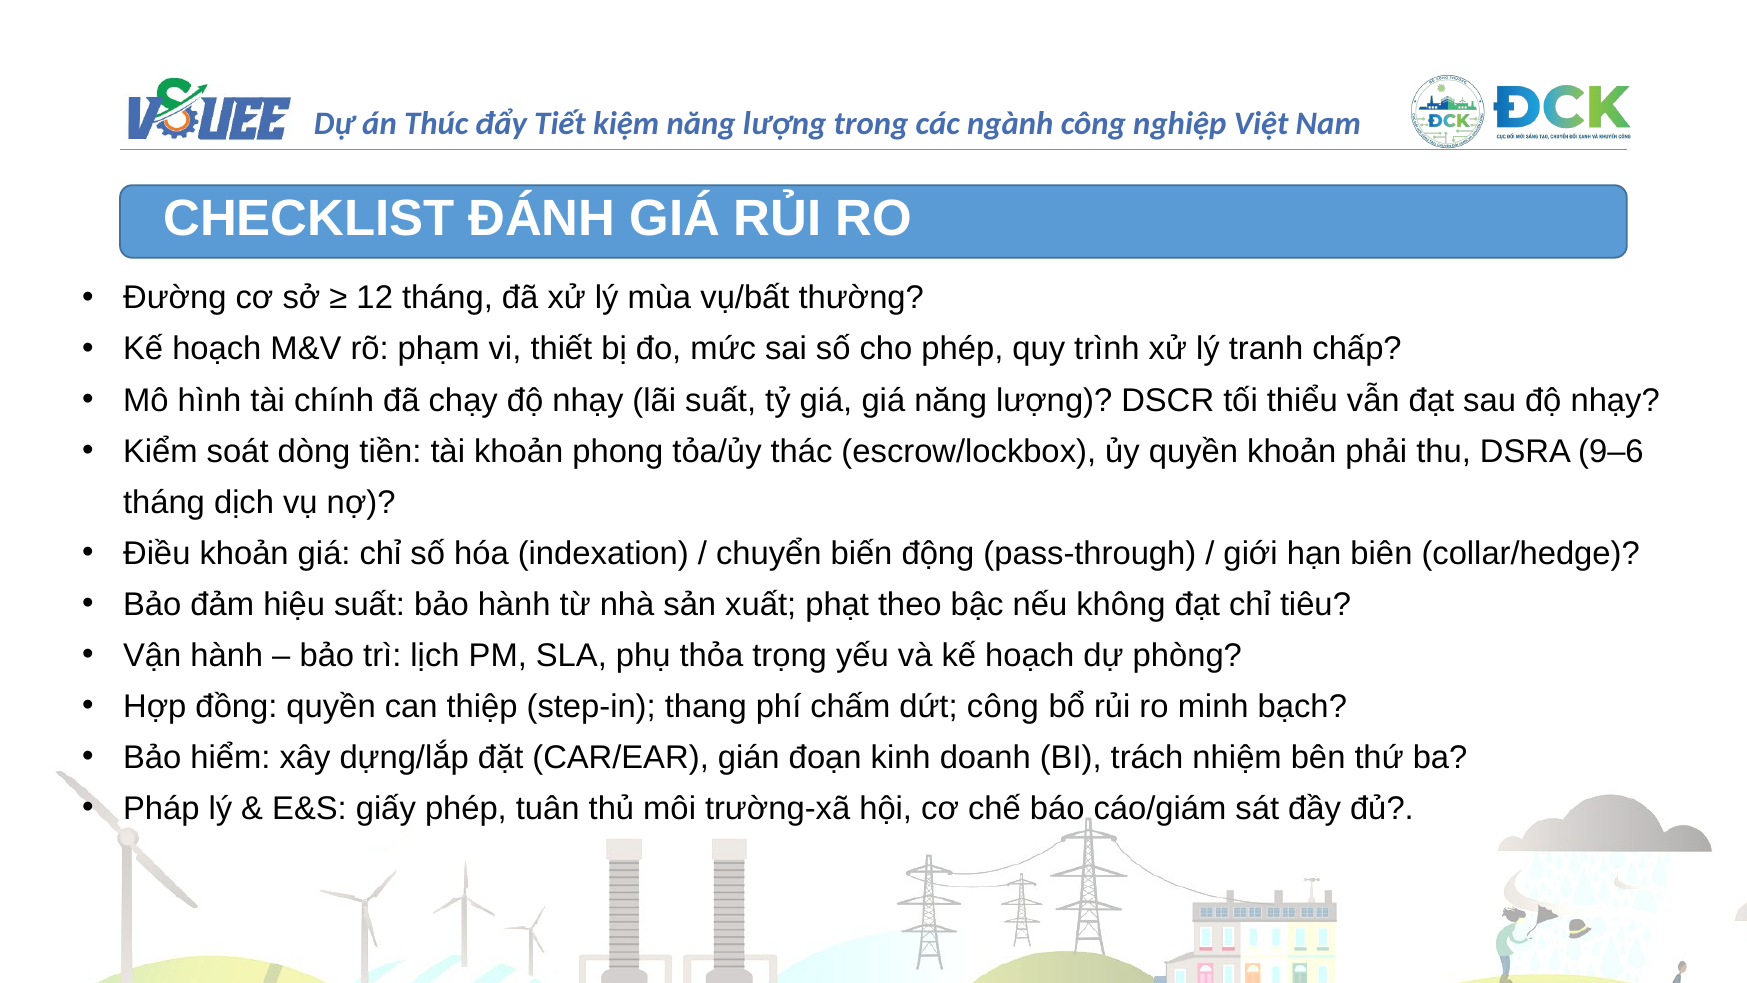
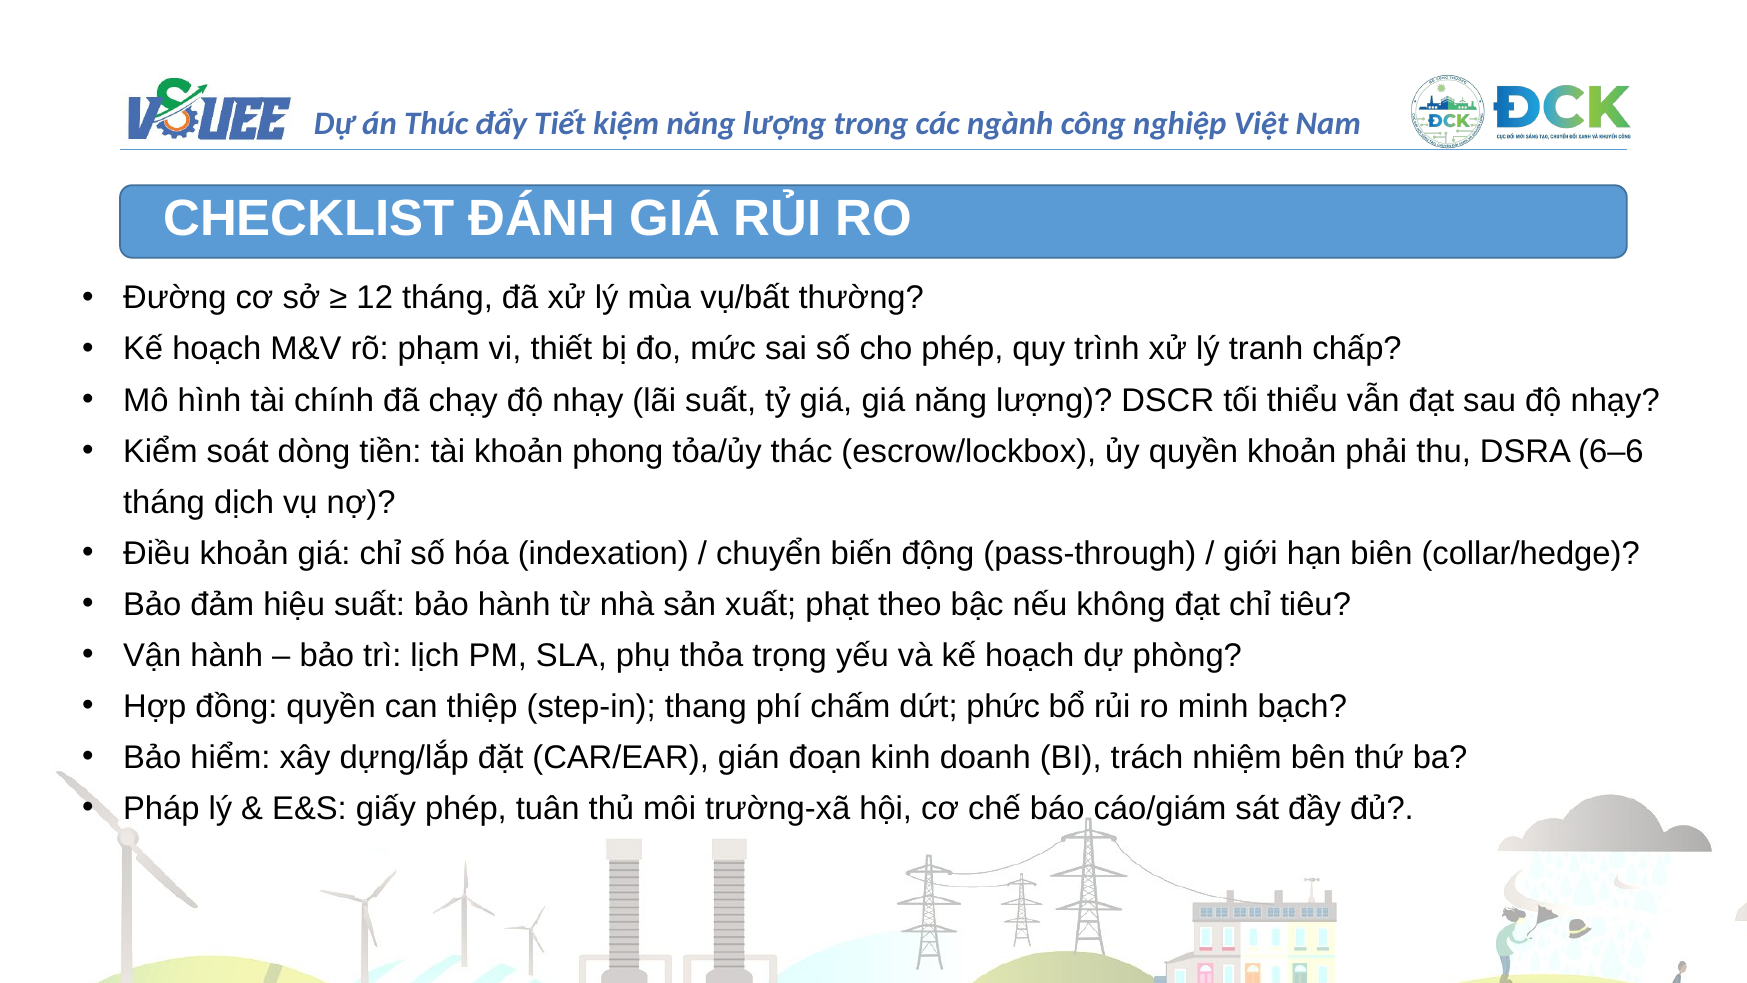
9–6: 9–6 -> 6–6
dứt công: công -> phức
